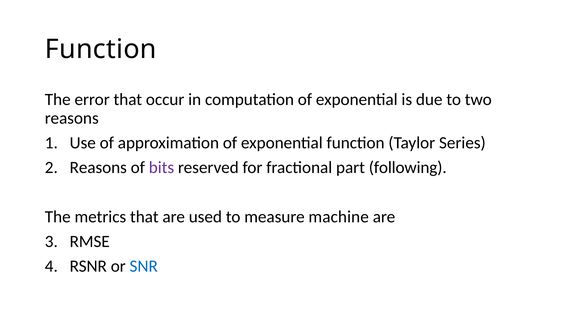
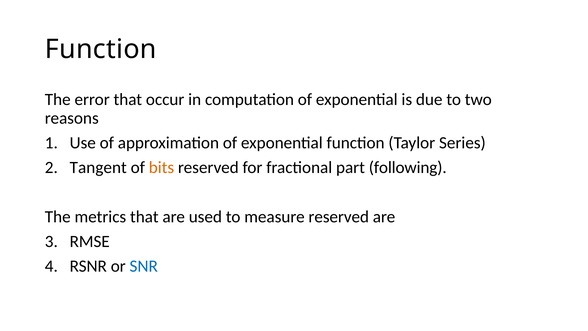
Reasons at (98, 167): Reasons -> Tangent
bits colour: purple -> orange
measure machine: machine -> reserved
